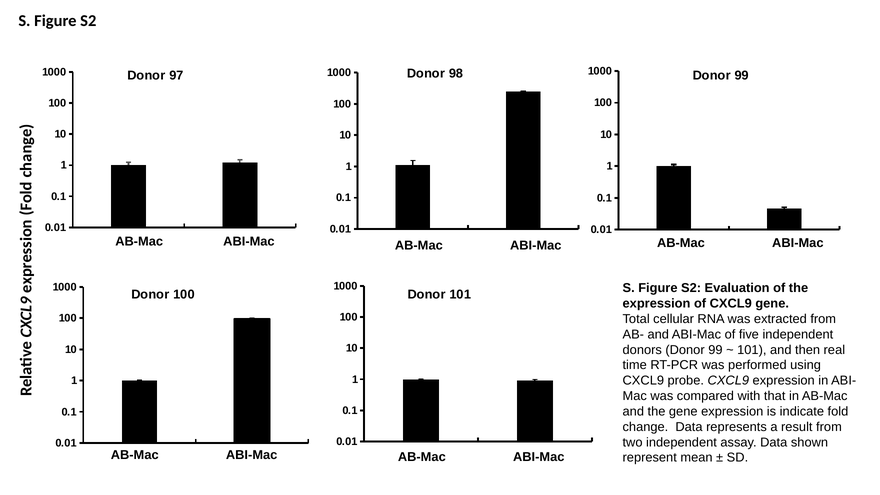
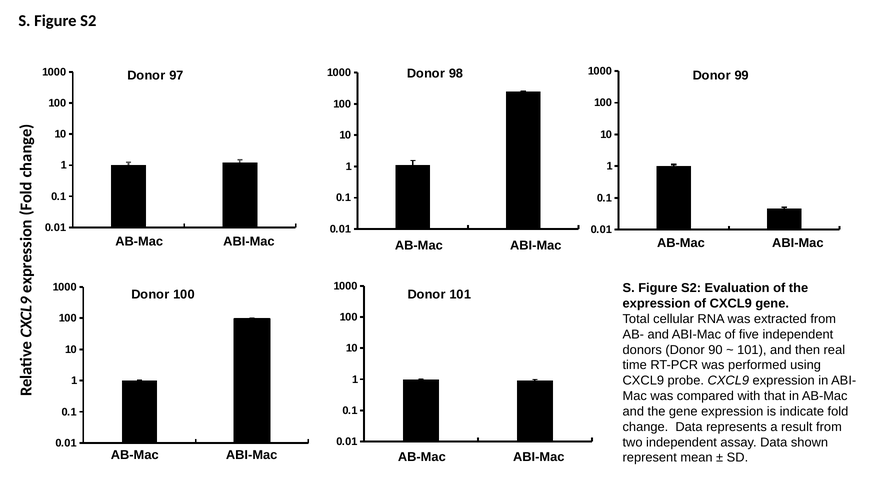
donors Donor 99: 99 -> 90
